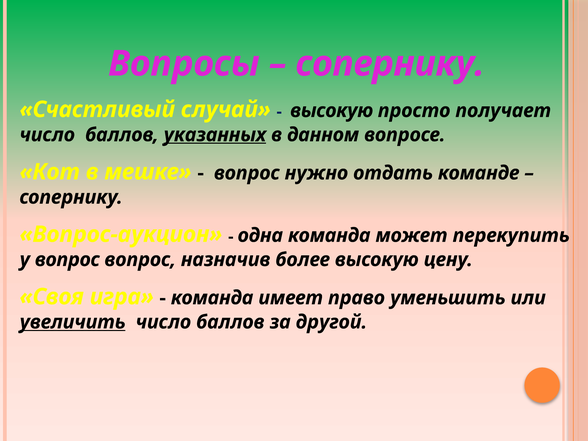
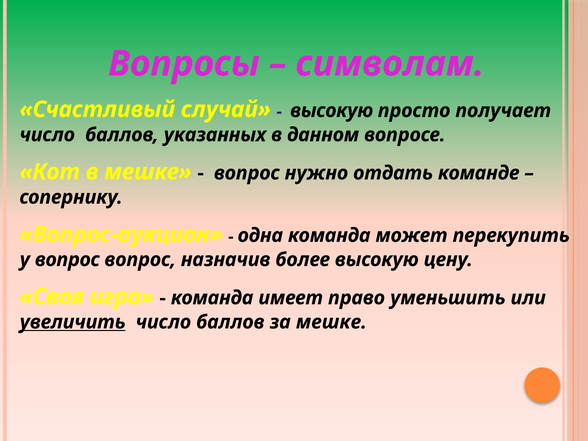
сопернику at (390, 64): сопернику -> символам
указанных underline: present -> none
за другой: другой -> мешке
